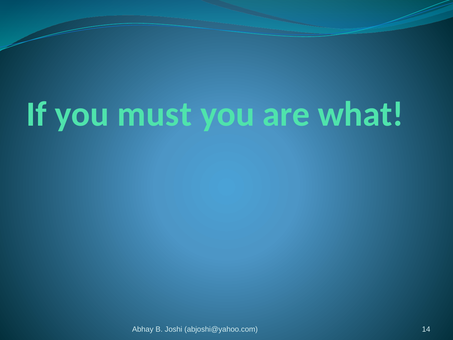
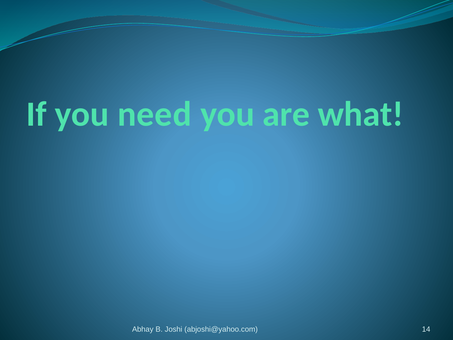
must: must -> need
